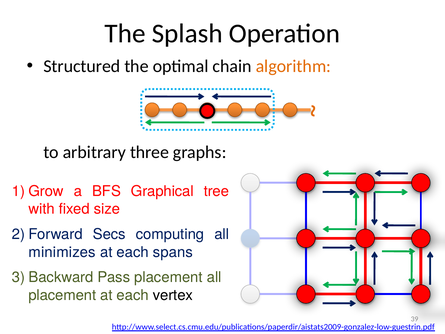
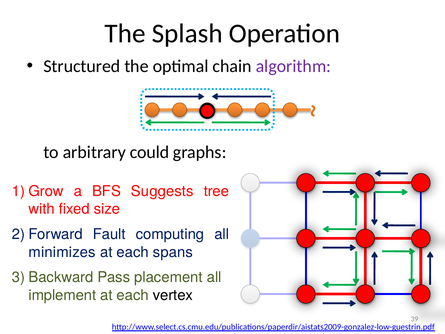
algorithm colour: orange -> purple
three: three -> could
Graphical: Graphical -> Suggests
Secs: Secs -> Fault
placement at (62, 295): placement -> implement
